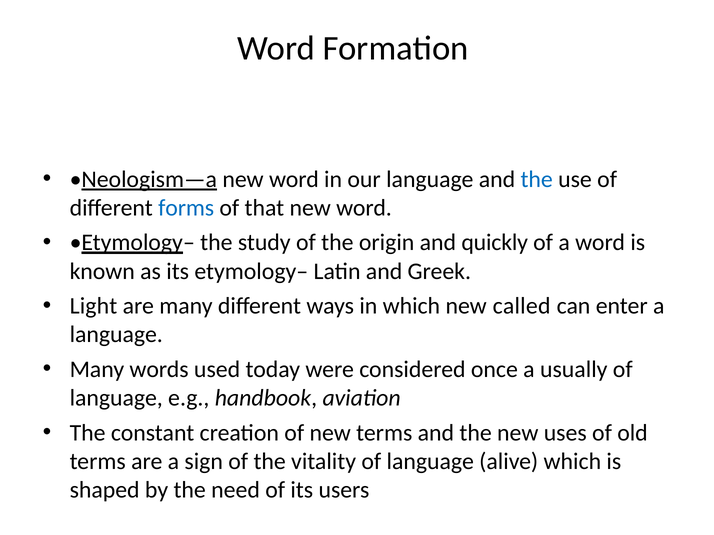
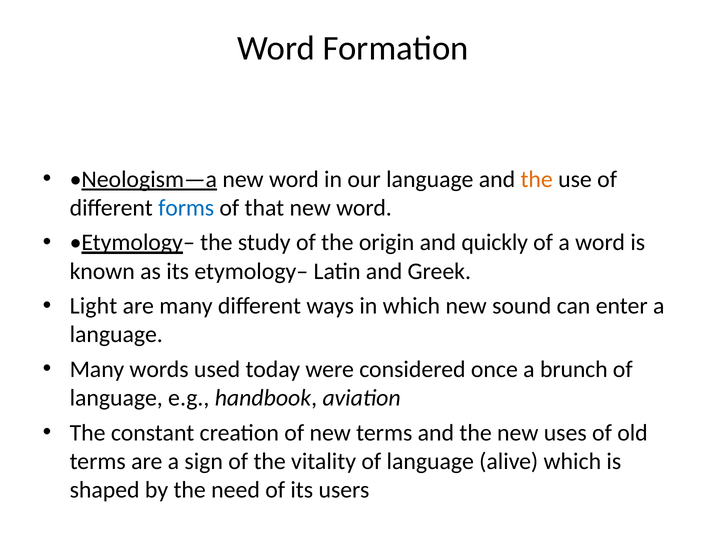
the at (537, 179) colour: blue -> orange
called: called -> sound
usually: usually -> brunch
